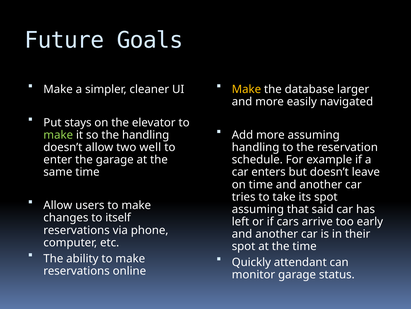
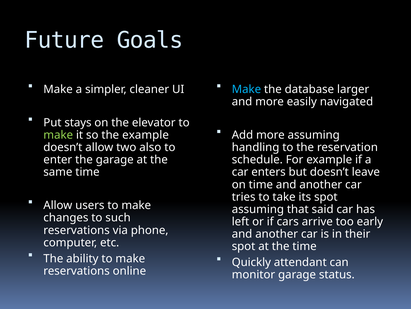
Make at (246, 89) colour: yellow -> light blue
the handling: handling -> example
well: well -> also
itself: itself -> such
